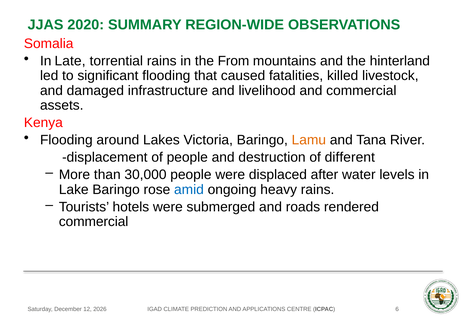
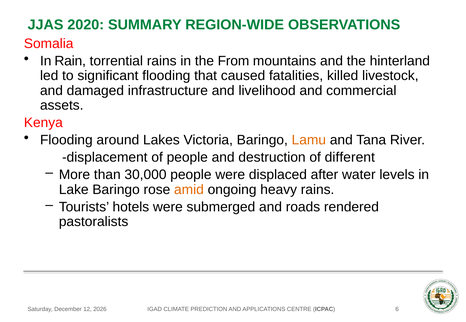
Late: Late -> Rain
amid colour: blue -> orange
commercial at (94, 222): commercial -> pastoralists
